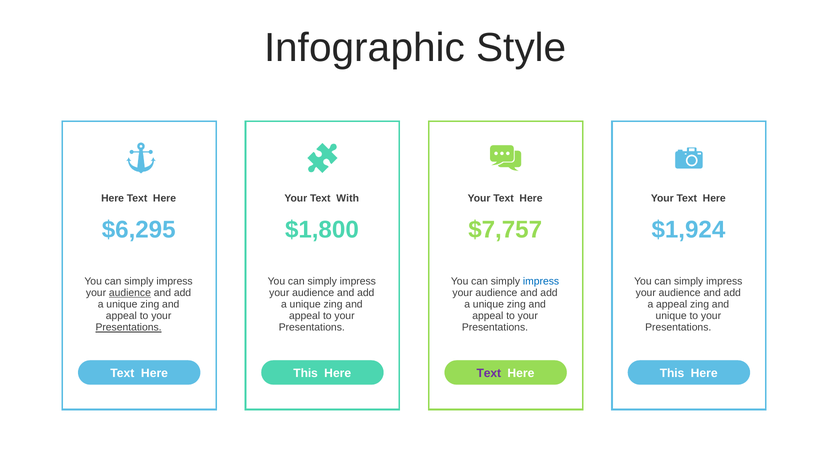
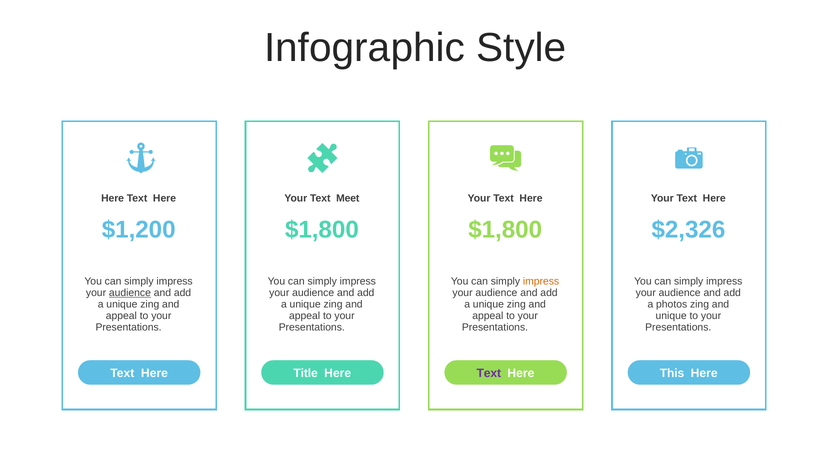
With: With -> Meet
$6,295: $6,295 -> $1,200
$7,757 at (505, 230): $7,757 -> $1,800
$1,924: $1,924 -> $2,326
impress at (541, 281) colour: blue -> orange
a appeal: appeal -> photos
Presentations at (129, 328) underline: present -> none
This at (306, 374): This -> Title
